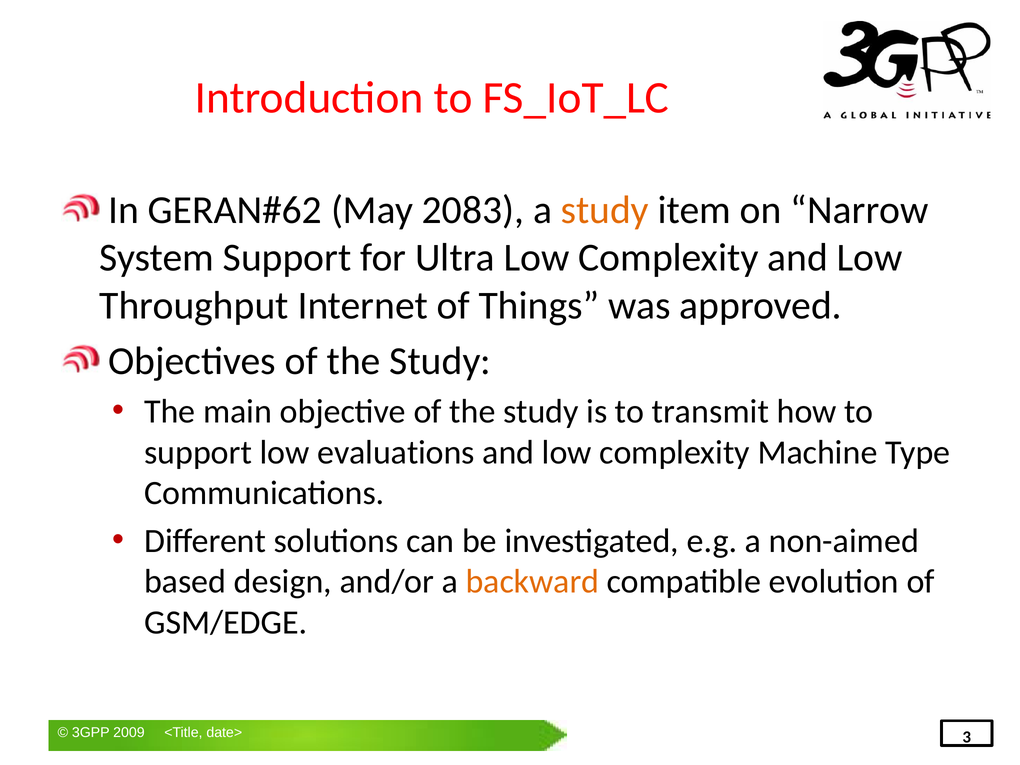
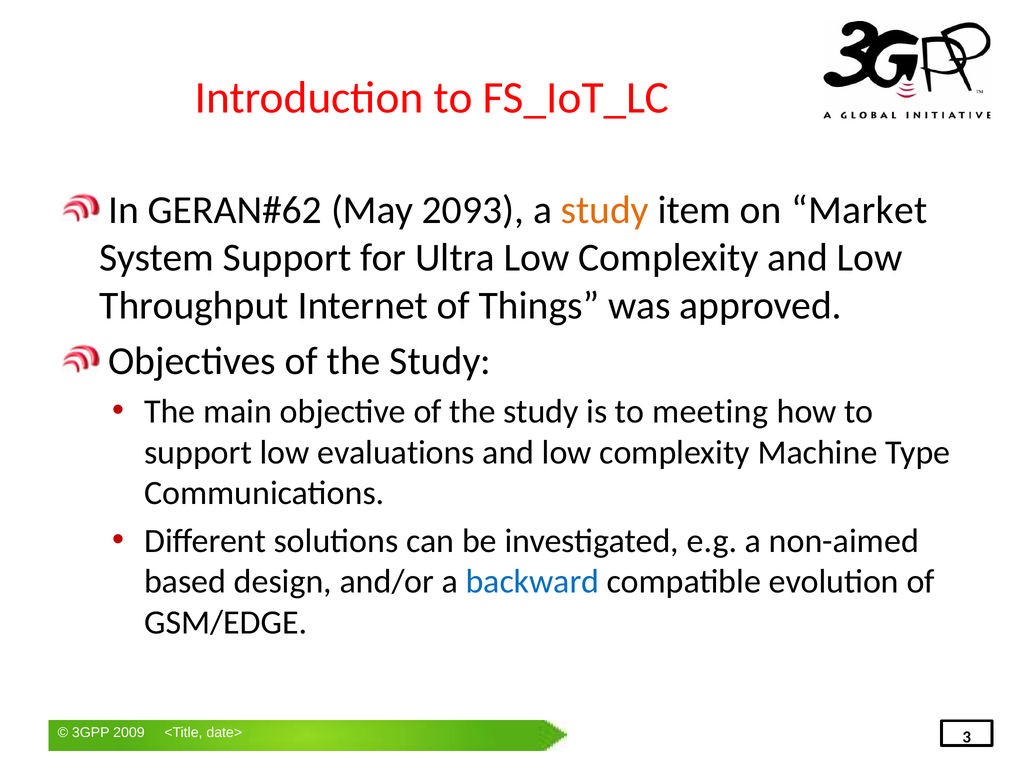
2083: 2083 -> 2093
Narrow: Narrow -> Market
transmit: transmit -> meeting
backward colour: orange -> blue
